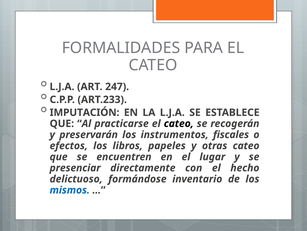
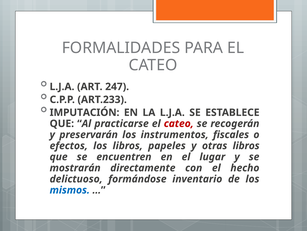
cateo at (179, 123) colour: black -> red
otras cateo: cateo -> libros
presenciar: presenciar -> mostrarán
